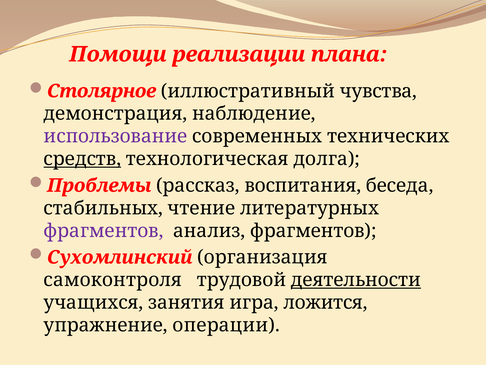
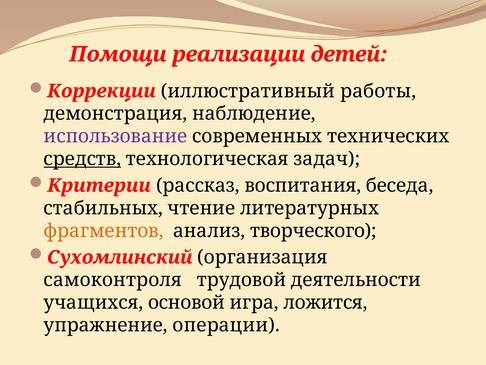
плана: плана -> детей
Столярное: Столярное -> Коррекции
чувства: чувства -> работы
долга: долга -> задач
Проблемы: Проблемы -> Критерии
фрагментов at (104, 231) colour: purple -> orange
анализ фрагментов: фрагментов -> творческого
деятельности underline: present -> none
занятия: занятия -> основой
